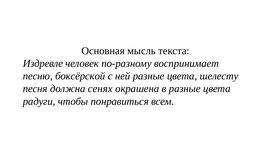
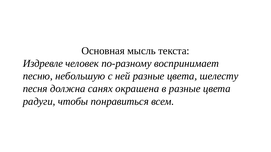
боксёрской: боксёрской -> небольшую
сенях: сенях -> санях
